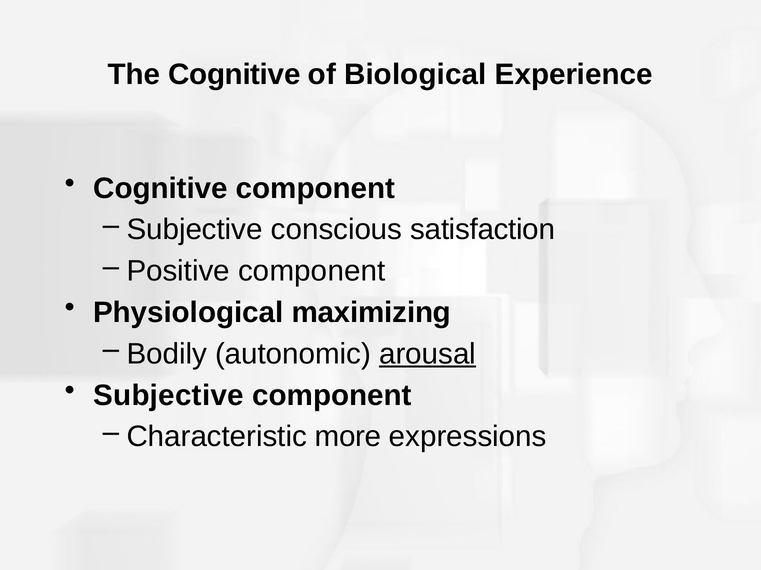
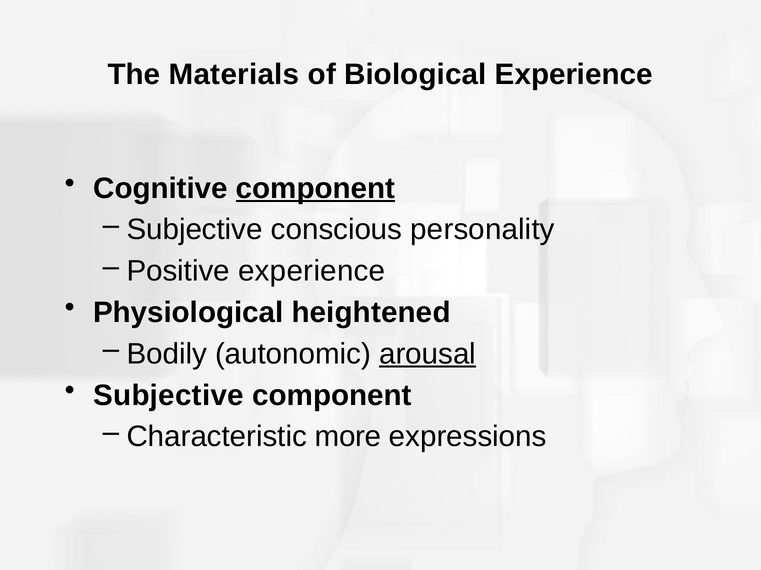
The Cognitive: Cognitive -> Materials
component at (315, 189) underline: none -> present
satisfaction: satisfaction -> personality
Positive component: component -> experience
maximizing: maximizing -> heightened
